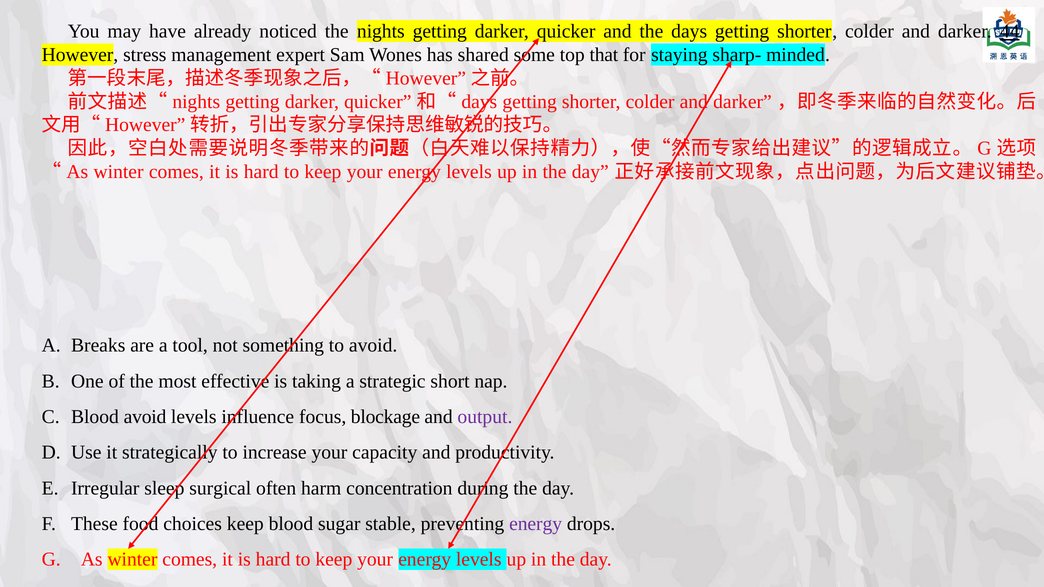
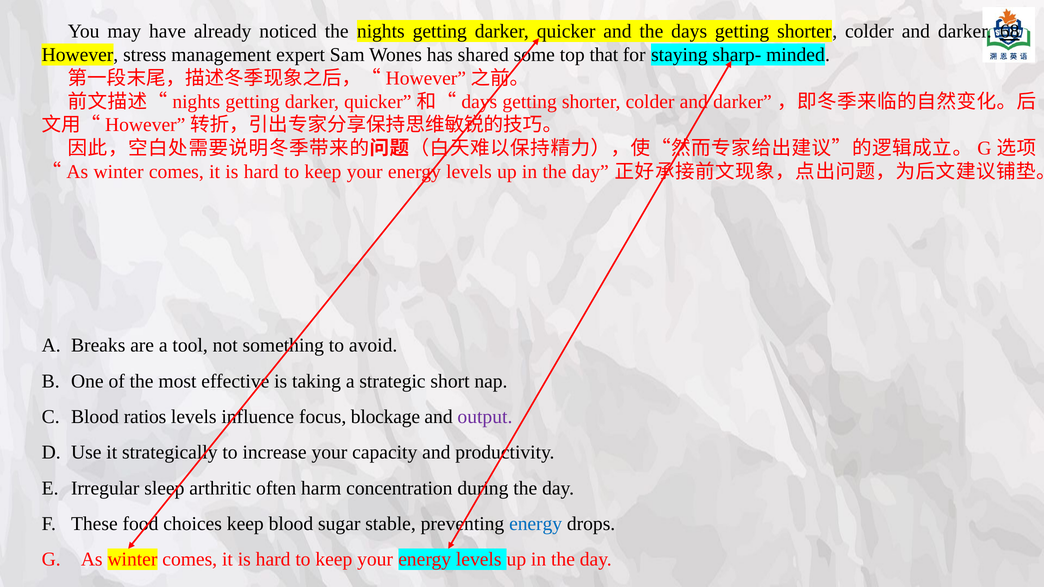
44: 44 -> 68
Blood avoid: avoid -> ratios
surgical: surgical -> arthritic
energy at (536, 524) colour: purple -> blue
